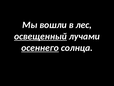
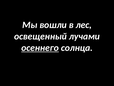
освещенный underline: present -> none
